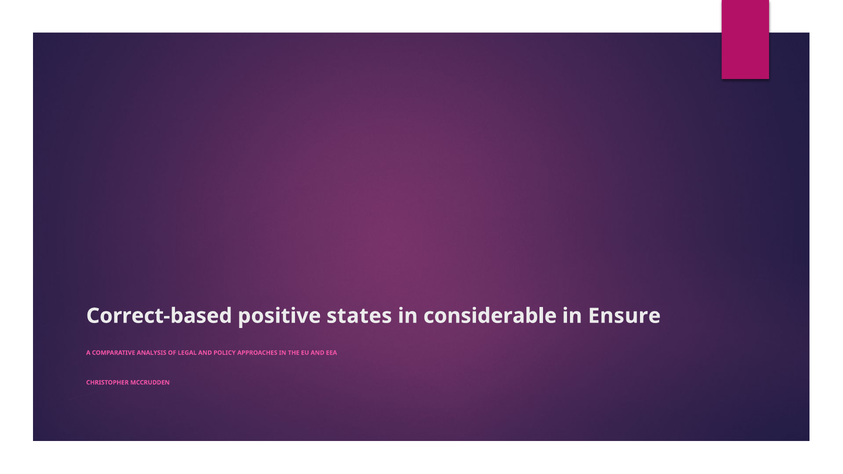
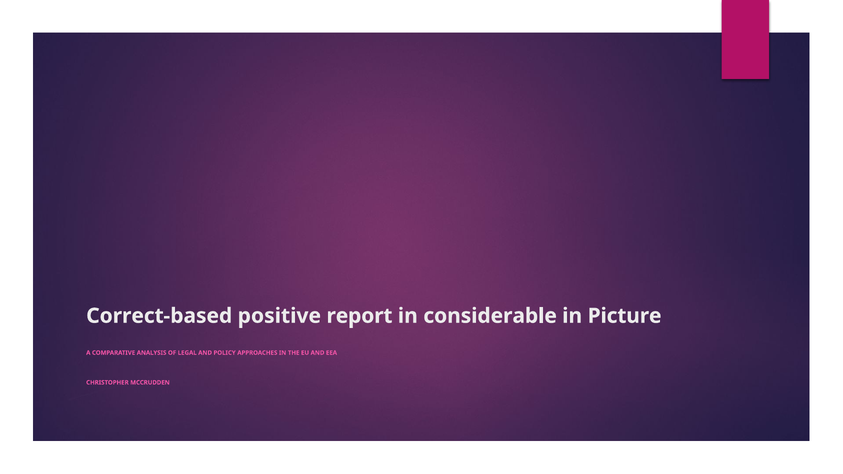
states: states -> report
Ensure: Ensure -> Picture
